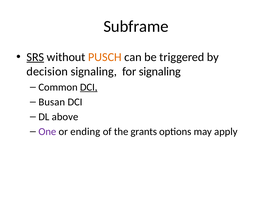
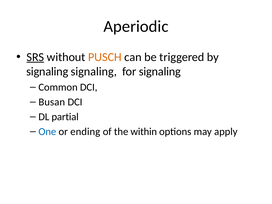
Subframe: Subframe -> Aperiodic
decision at (47, 72): decision -> signaling
DCI at (89, 87) underline: present -> none
above: above -> partial
One colour: purple -> blue
grants: grants -> within
